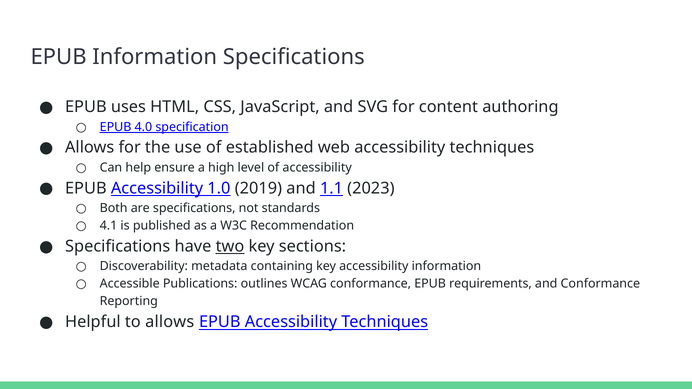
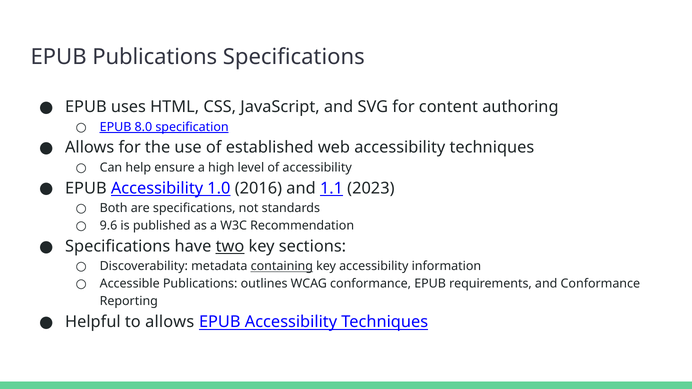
EPUB Information: Information -> Publications
4.0: 4.0 -> 8.0
2019: 2019 -> 2016
4.1: 4.1 -> 9.6
containing underline: none -> present
